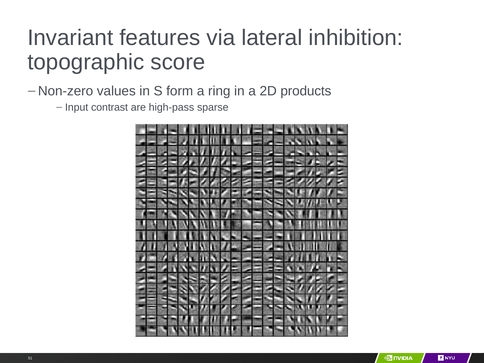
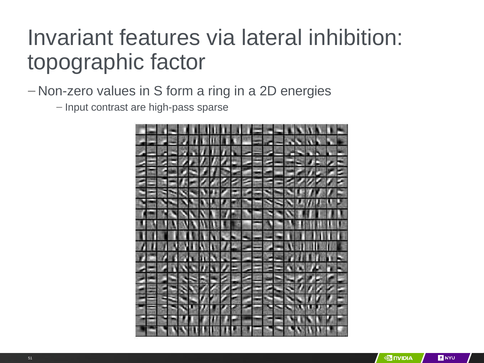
score: score -> factor
products: products -> energies
